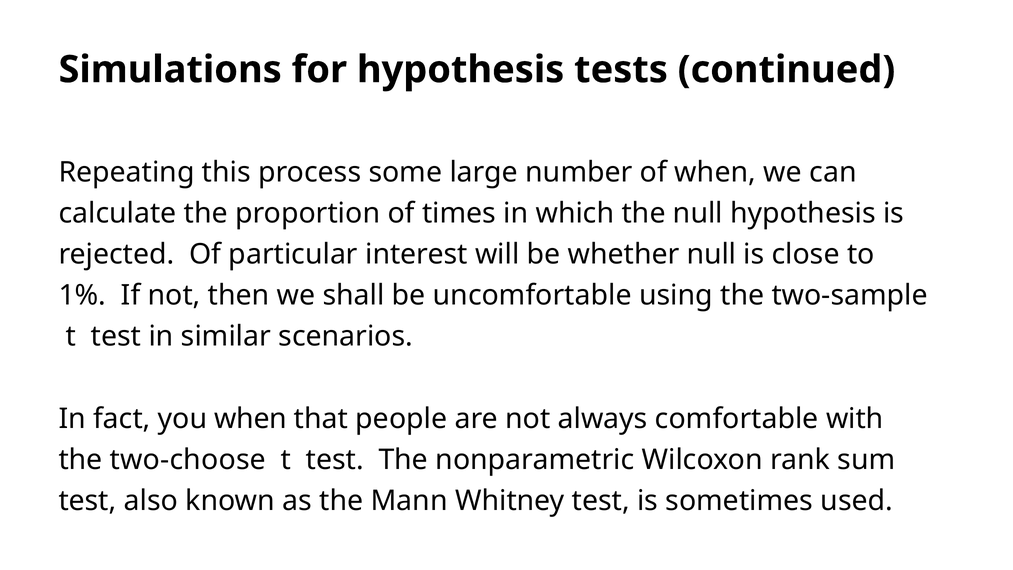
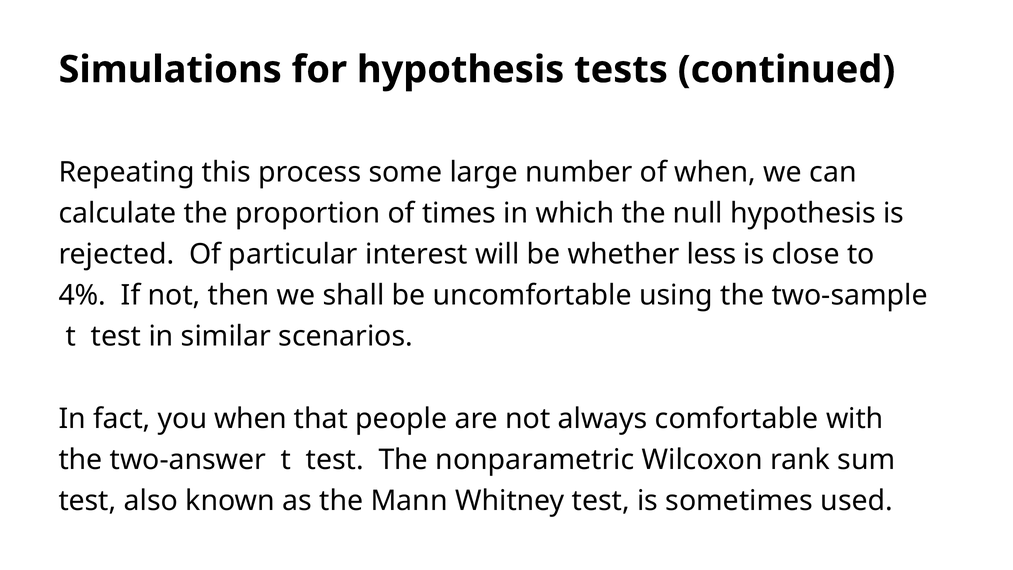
whether null: null -> less
1%: 1% -> 4%
two-choose: two-choose -> two-answer
